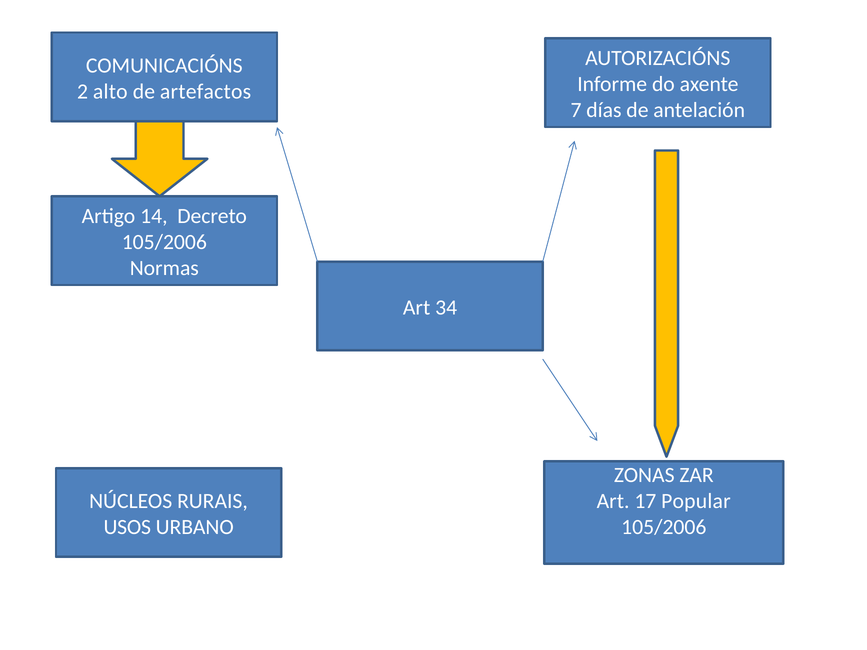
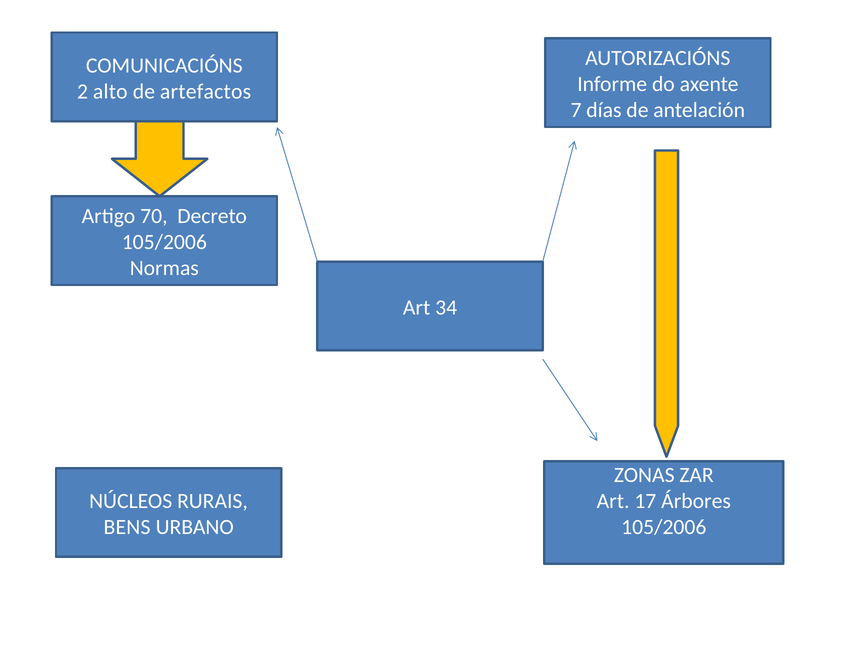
14: 14 -> 70
Popular: Popular -> Árbores
USOS: USOS -> BENS
